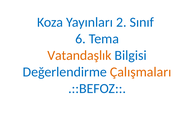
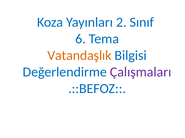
Çalışmaları colour: orange -> purple
